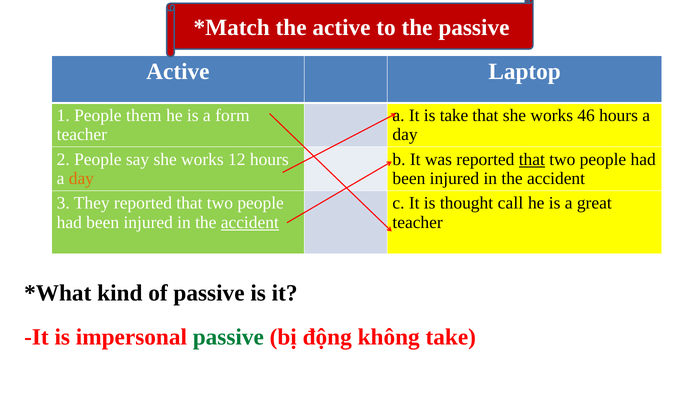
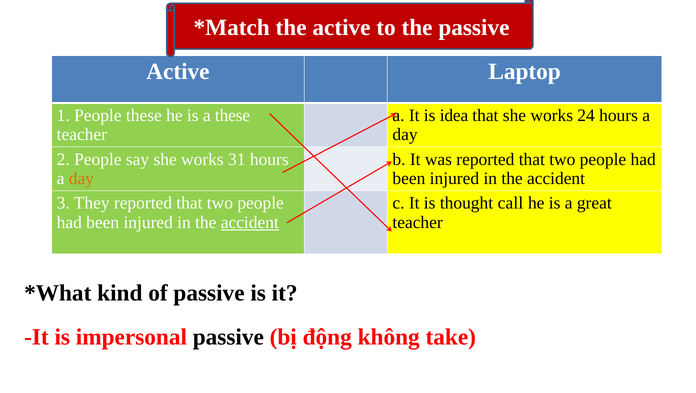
People them: them -> these
a form: form -> these
is take: take -> idea
46: 46 -> 24
12: 12 -> 31
that at (532, 159) underline: present -> none
passive at (228, 337) colour: green -> black
